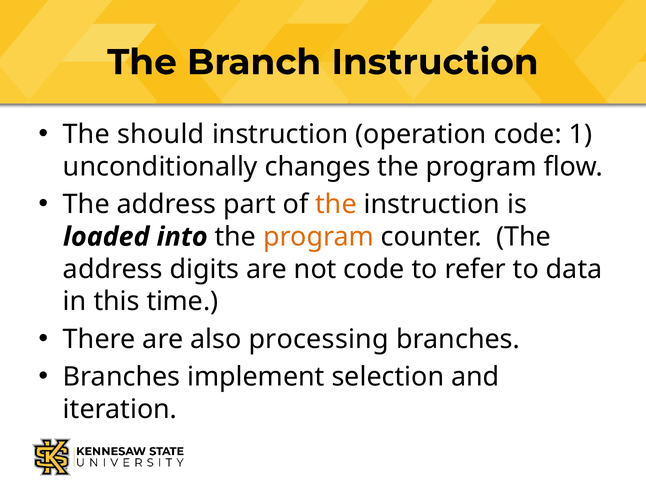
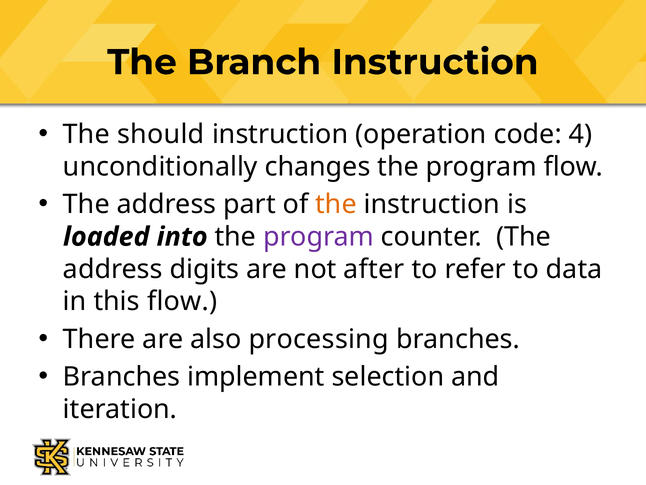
1: 1 -> 4
program at (319, 237) colour: orange -> purple
not code: code -> after
this time: time -> flow
